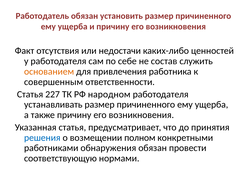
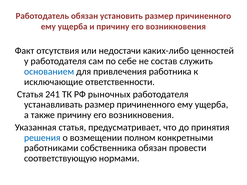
основанием colour: orange -> blue
совершенным: совершенным -> исключающие
227: 227 -> 241
народном: народном -> рыночных
обнаружения: обнаружения -> собственника
